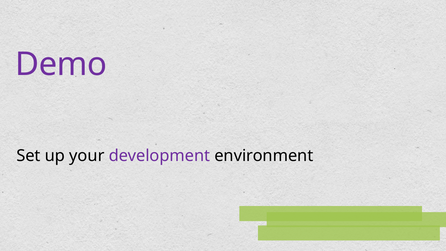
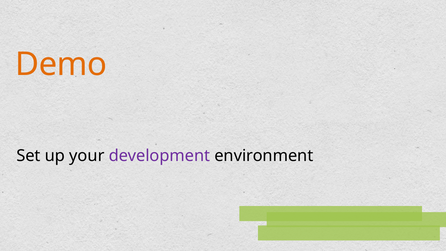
Demo colour: purple -> orange
